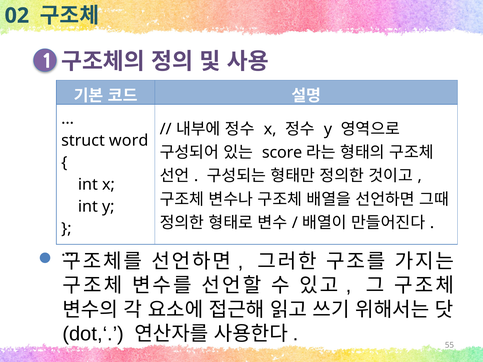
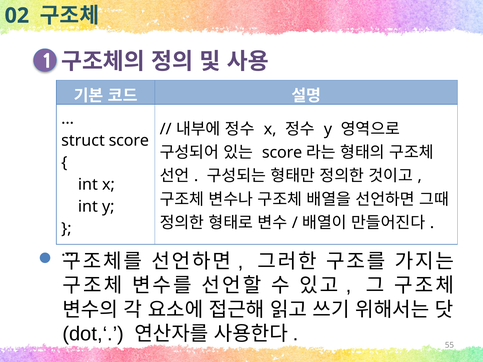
struct word: word -> score
